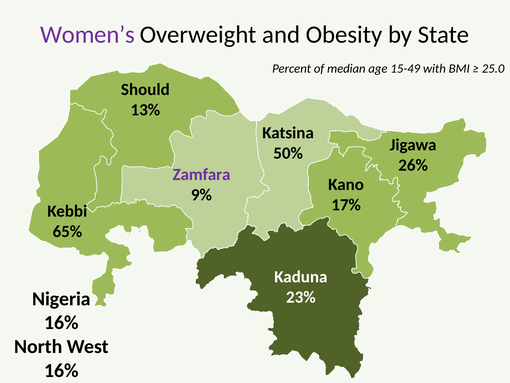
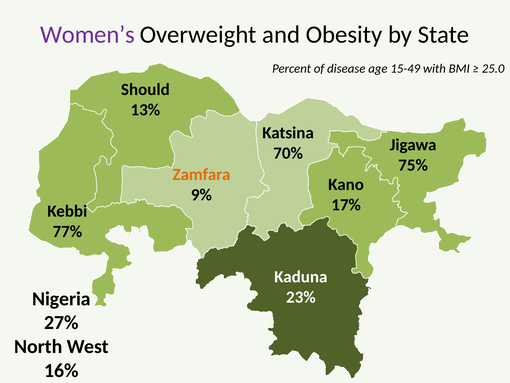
median: median -> disease
50%: 50% -> 70%
26%: 26% -> 75%
Zamfara colour: purple -> orange
65%: 65% -> 77%
16% at (61, 322): 16% -> 27%
